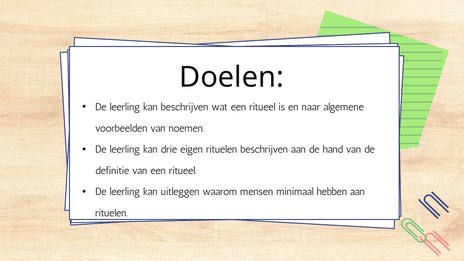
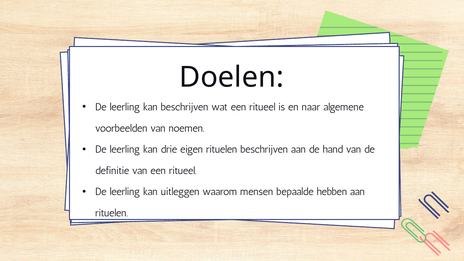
minimaal: minimaal -> bepaalde
